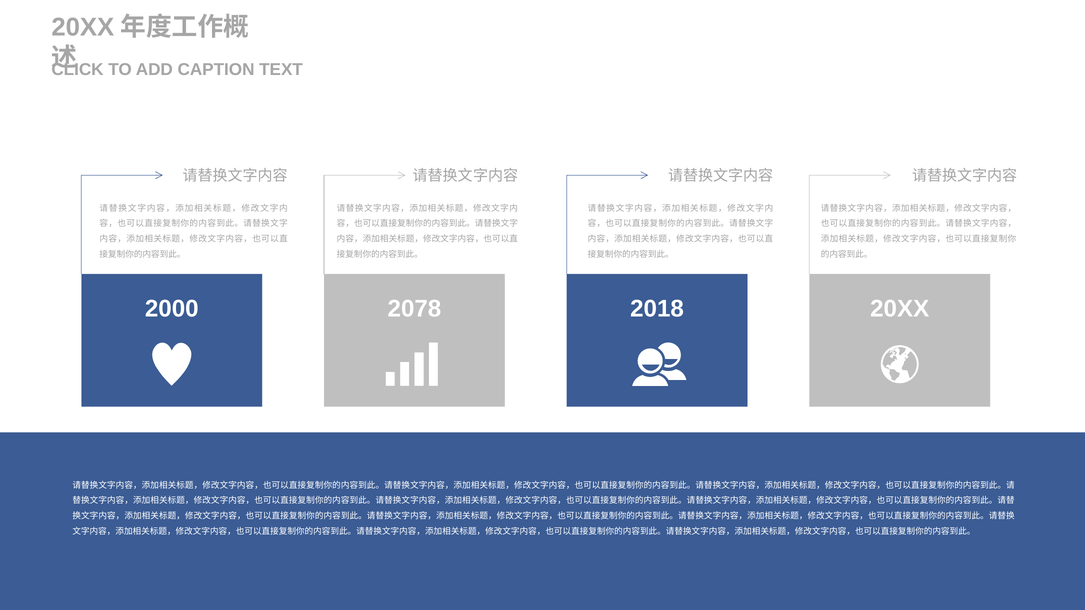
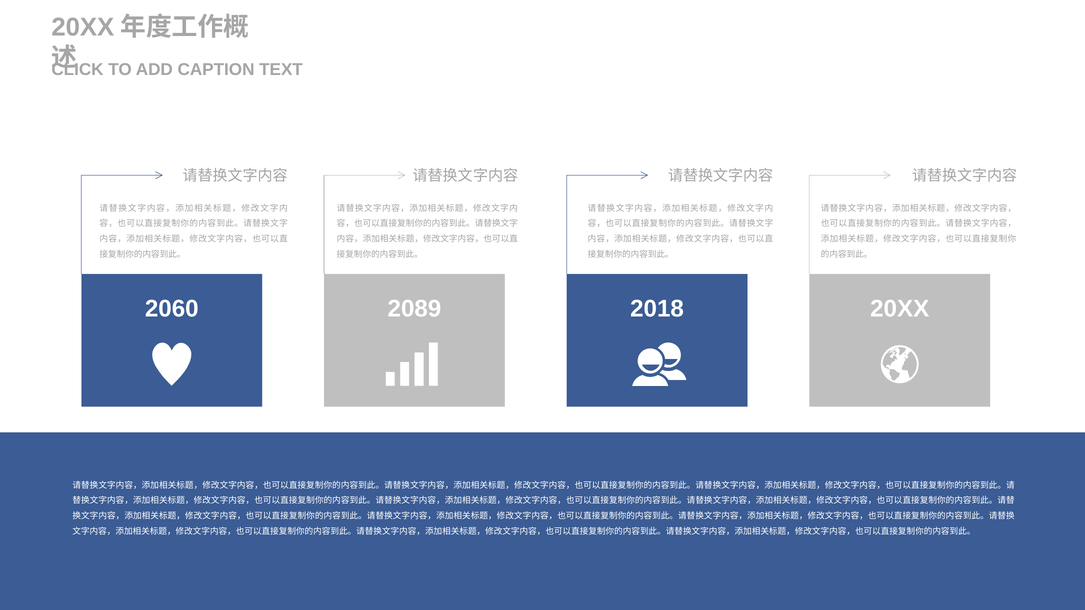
2000: 2000 -> 2060
2078: 2078 -> 2089
